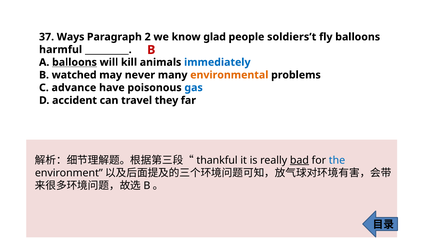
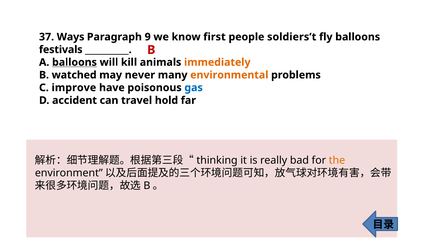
2: 2 -> 9
glad: glad -> first
harmful: harmful -> festivals
immediately colour: blue -> orange
advance: advance -> improve
they: they -> hold
thankful: thankful -> thinking
bad underline: present -> none
the colour: blue -> orange
